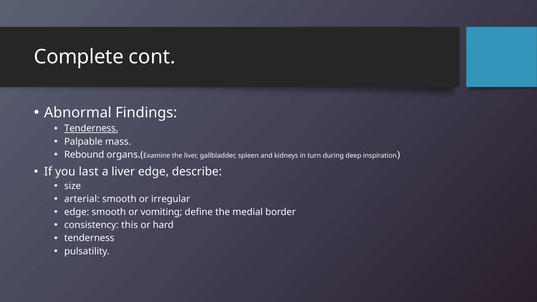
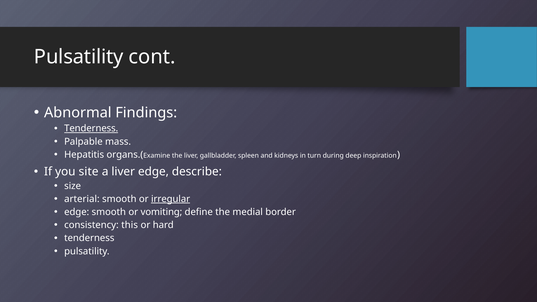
Complete at (79, 57): Complete -> Pulsatility
Rebound: Rebound -> Hepatitis
last: last -> site
irregular underline: none -> present
